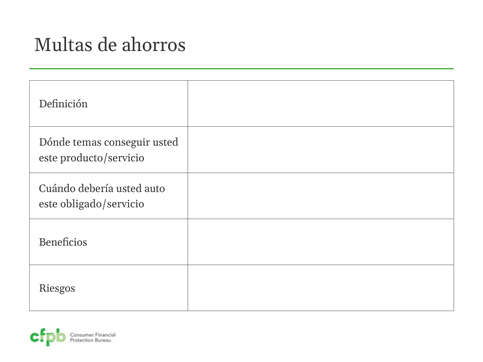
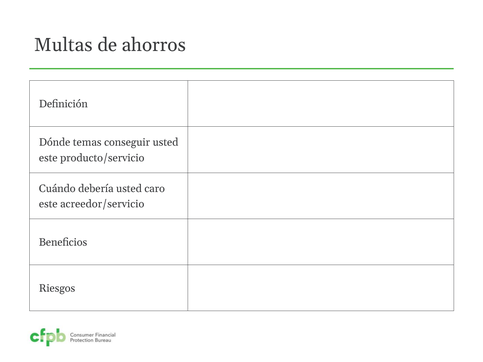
auto: auto -> caro
obligado/servicio: obligado/servicio -> acreedor/servicio
